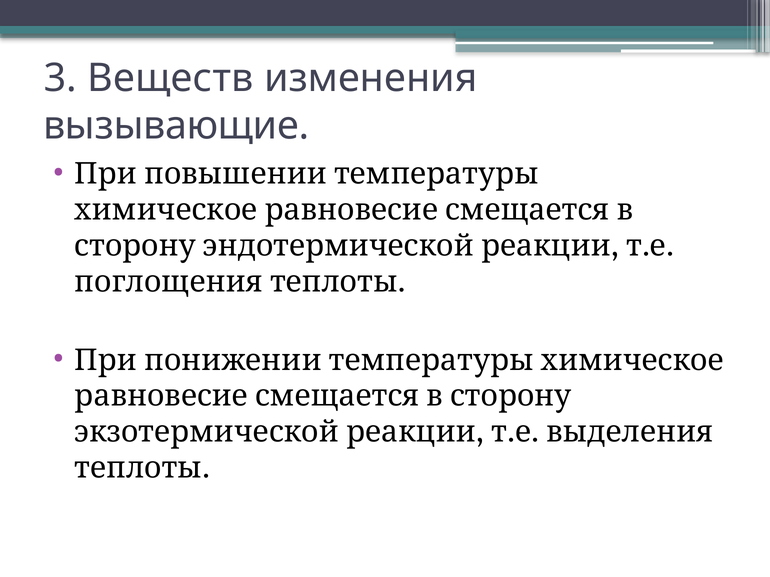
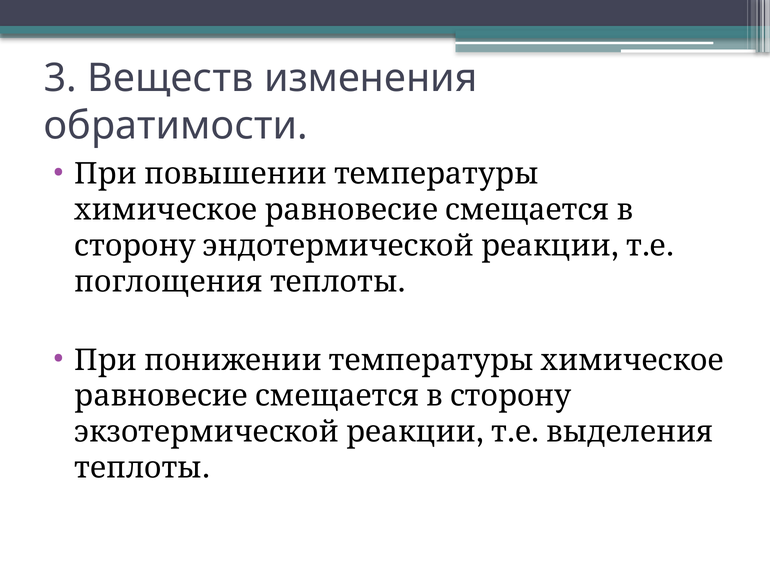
вызывающие: вызывающие -> обратимости
